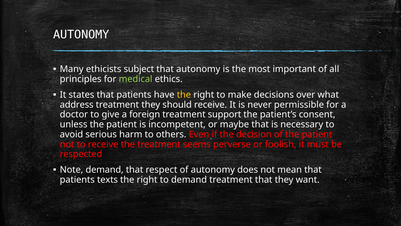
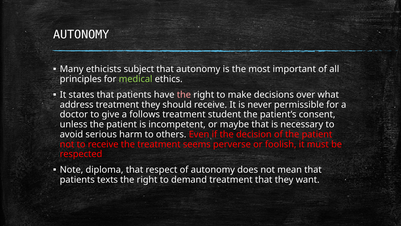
the at (184, 95) colour: yellow -> pink
foreign: foreign -> follows
support: support -> student
Note demand: demand -> diploma
